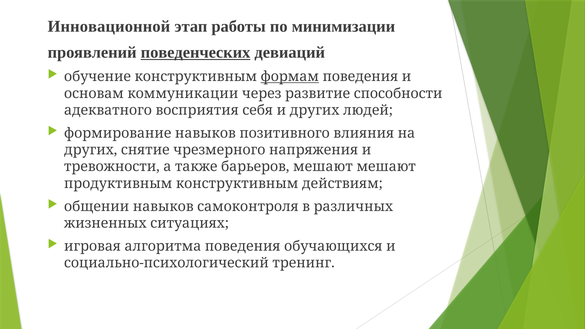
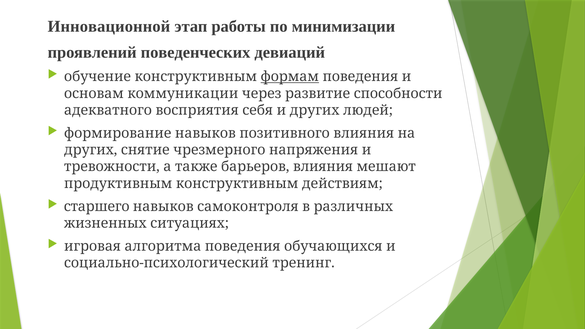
поведенческих underline: present -> none
барьеров мешают: мешают -> влияния
общении: общении -> старшего
